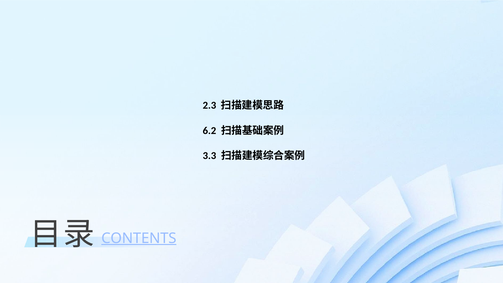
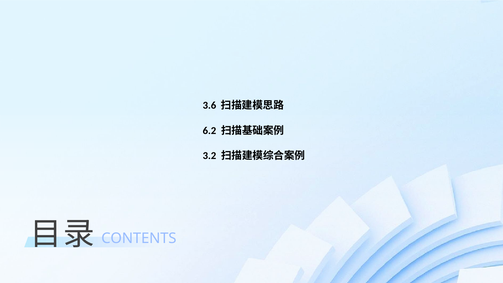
2.3: 2.3 -> 3.6
3.3: 3.3 -> 3.2
CONTENTS underline: present -> none
